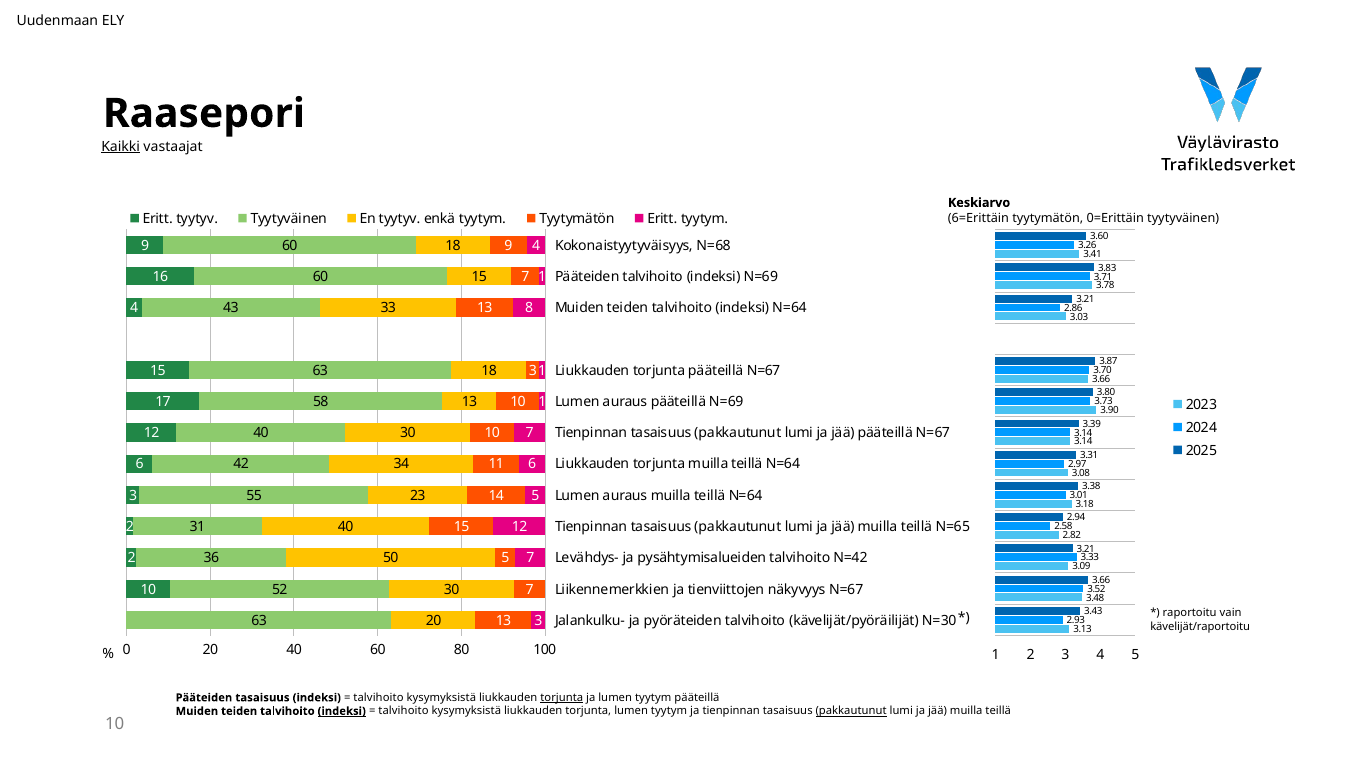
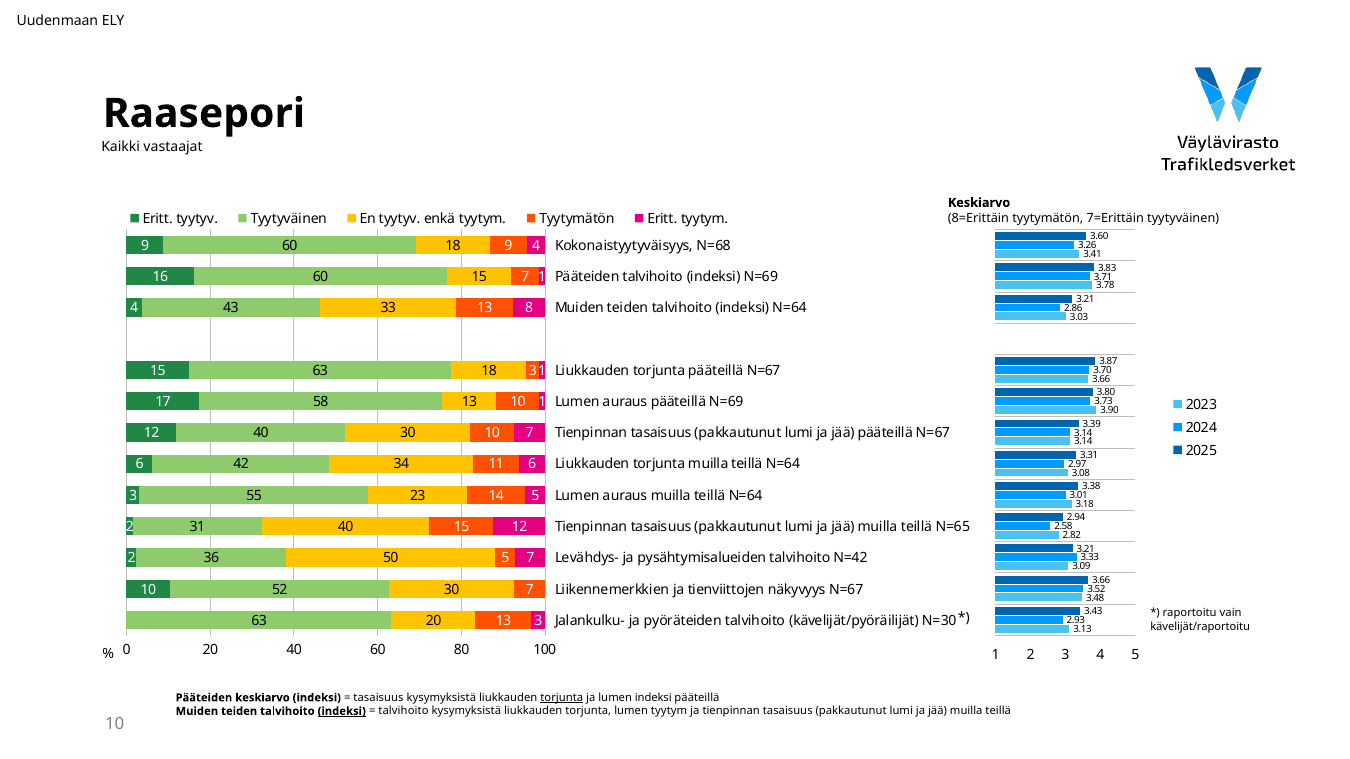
Kaikki underline: present -> none
6=Erittäin: 6=Erittäin -> 8=Erittäin
0=Erittäin: 0=Erittäin -> 7=Erittäin
Pääteiden tasaisuus: tasaisuus -> keskiarvo
talvihoito at (379, 698): talvihoito -> tasaisuus
ja lumen tyytym: tyytym -> indeksi
pakkautunut at (851, 711) underline: present -> none
